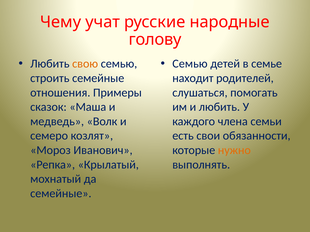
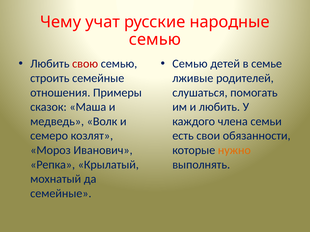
голову at (155, 40): голову -> семью
свою colour: orange -> red
находит: находит -> лживые
